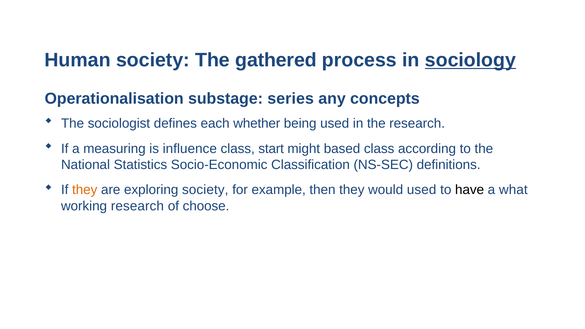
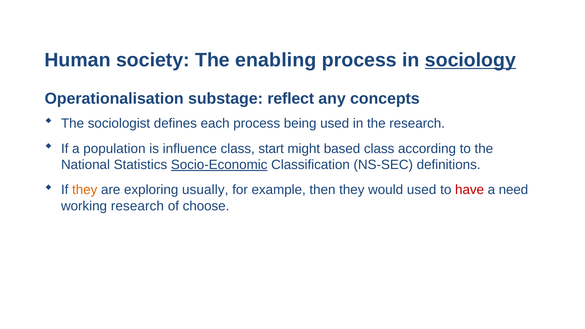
gathered: gathered -> enabling
series: series -> reflect
each whether: whether -> process
measuring: measuring -> population
Socio-Economic underline: none -> present
exploring society: society -> usually
have colour: black -> red
what: what -> need
